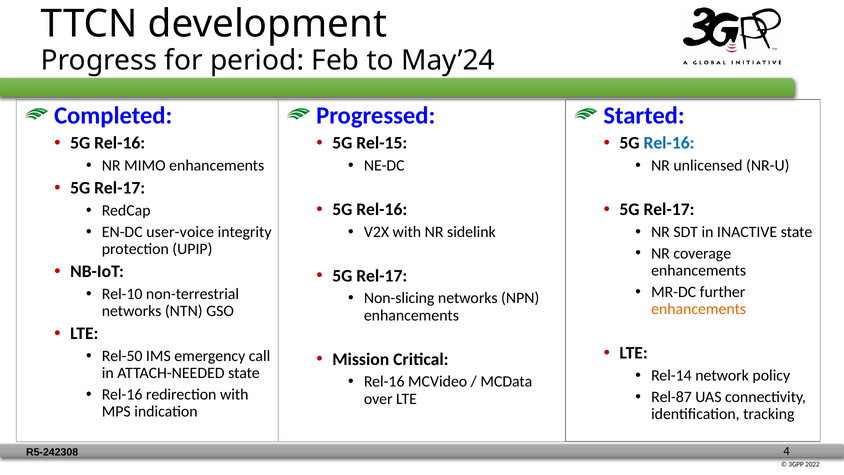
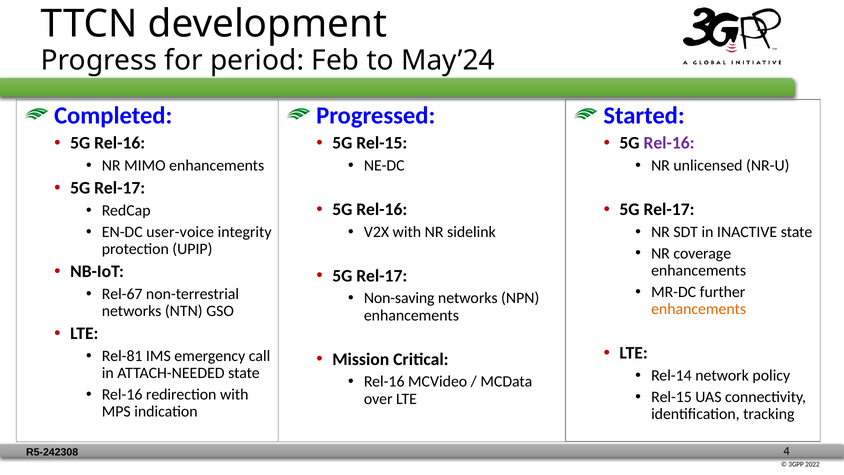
Rel-16 at (669, 143) colour: blue -> purple
Rel-10: Rel-10 -> Rel-67
Non-slicing: Non-slicing -> Non-saving
Rel-50: Rel-50 -> Rel-81
Rel-87 at (671, 397): Rel-87 -> Rel-15
